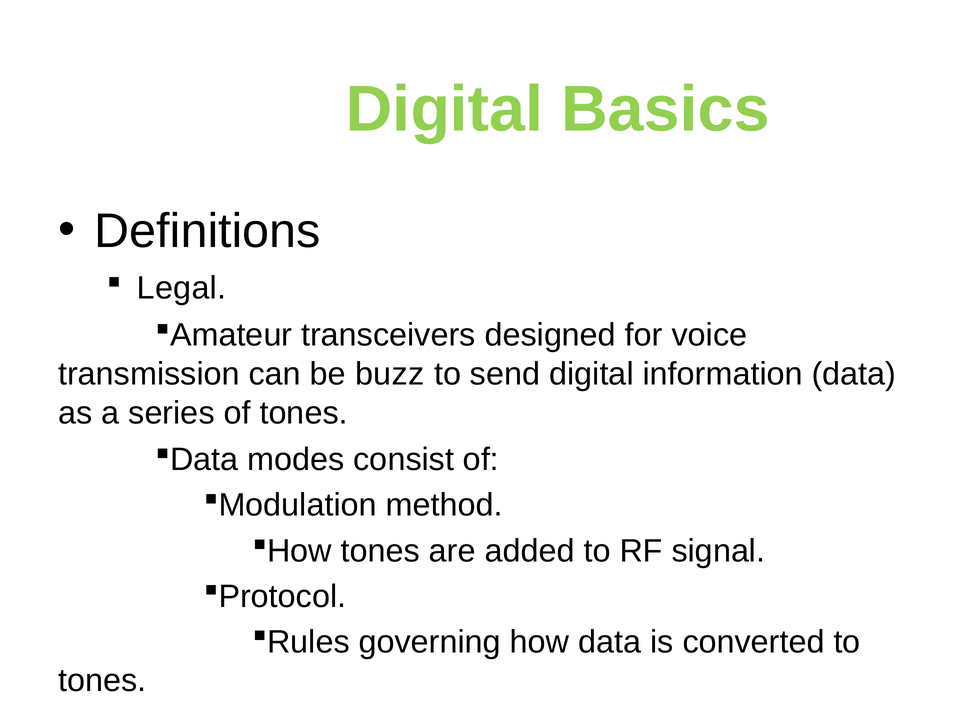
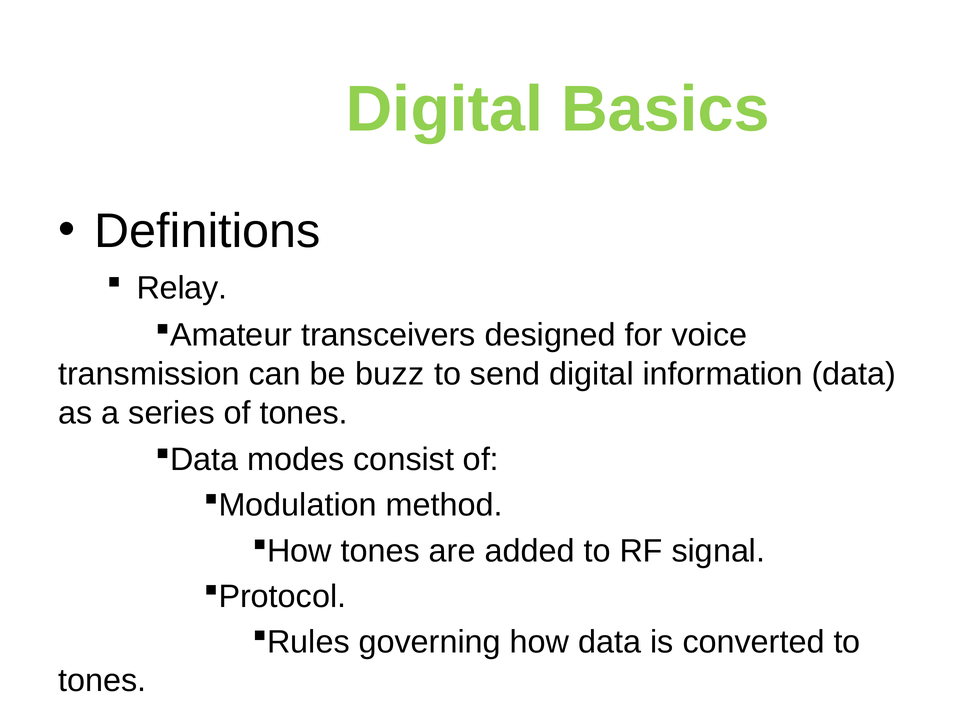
Legal: Legal -> Relay
